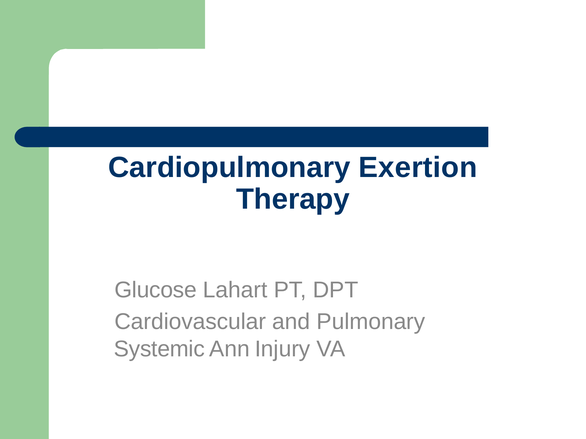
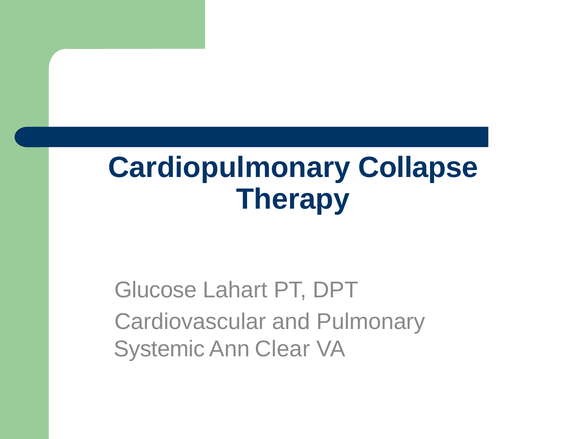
Exertion: Exertion -> Collapse
Injury: Injury -> Clear
